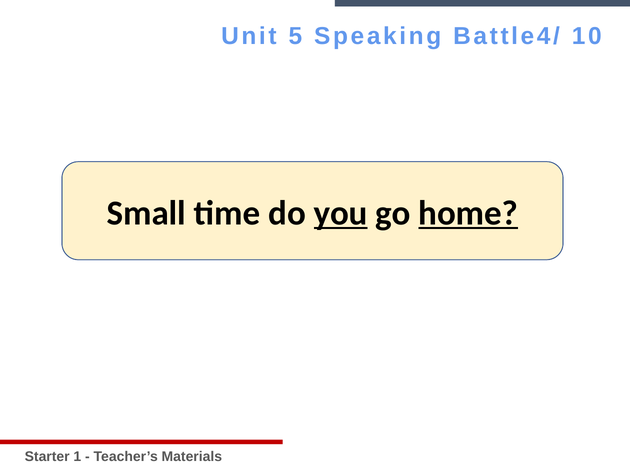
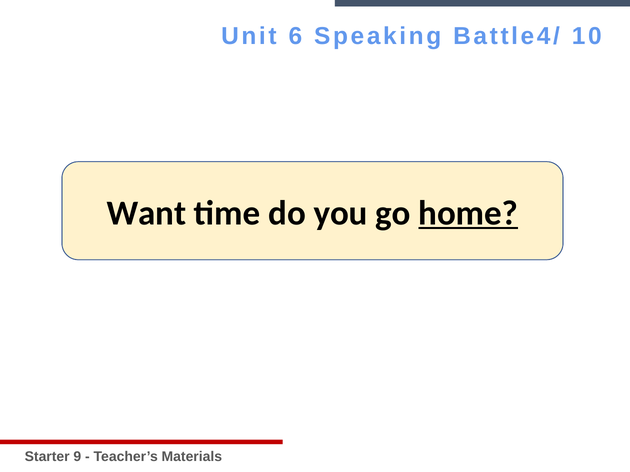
5: 5 -> 6
Small: Small -> Want
you underline: present -> none
1: 1 -> 9
